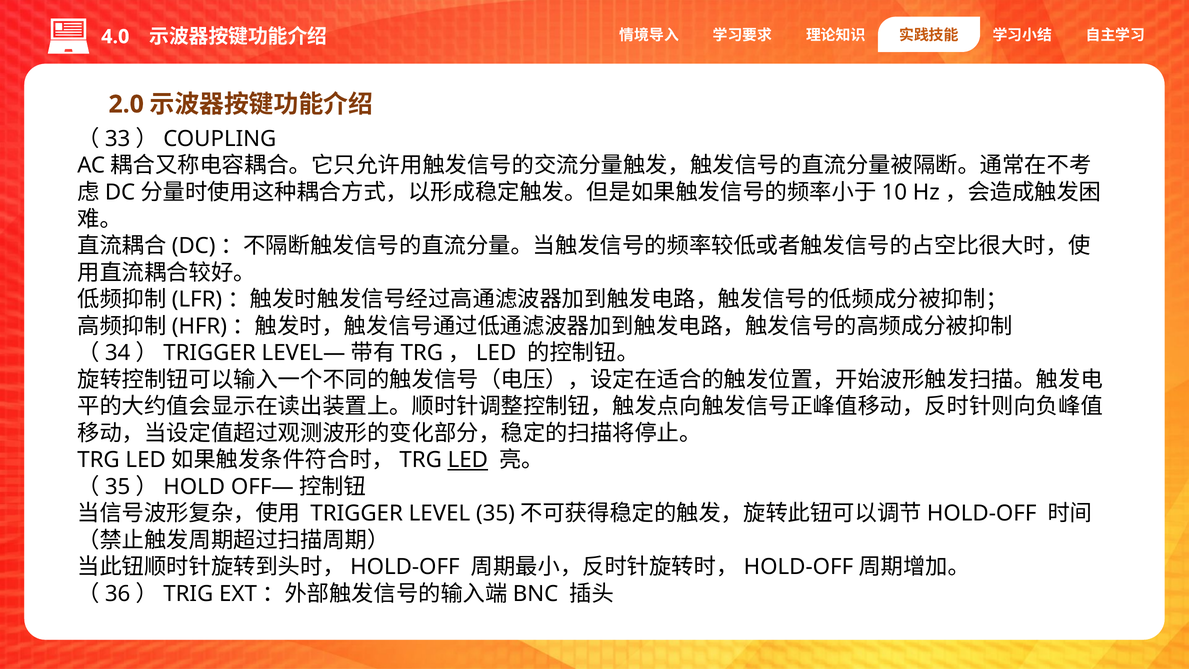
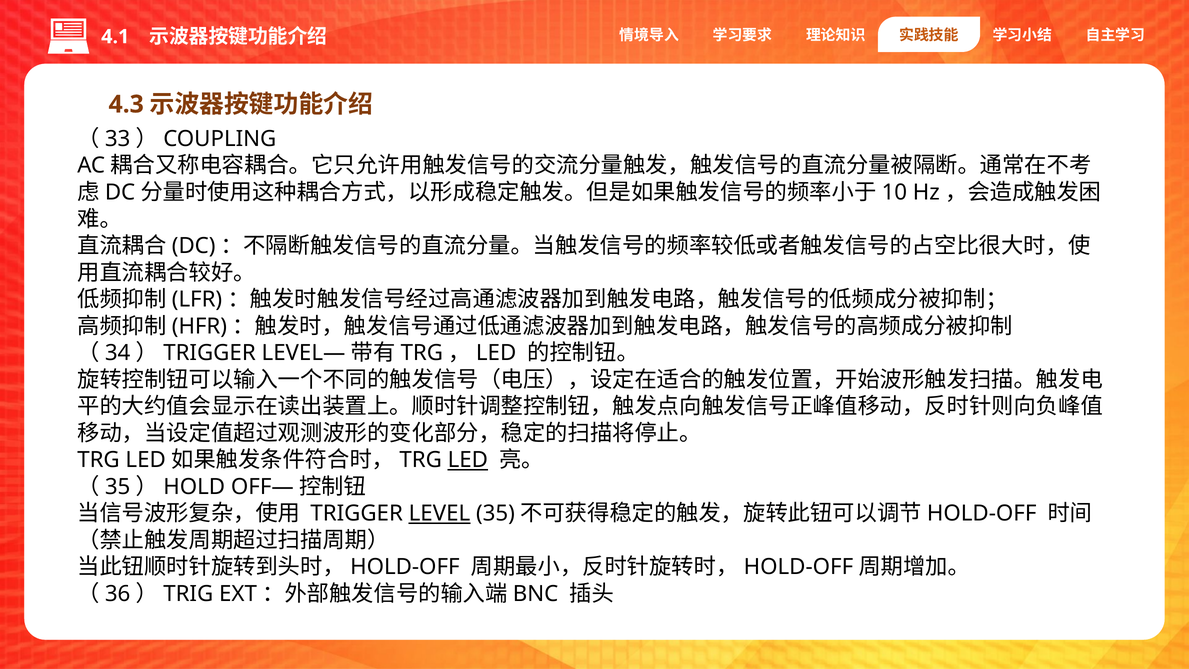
4.0: 4.0 -> 4.1
2.0: 2.0 -> 4.3
LEVEL underline: none -> present
